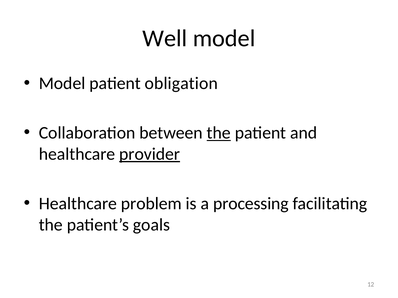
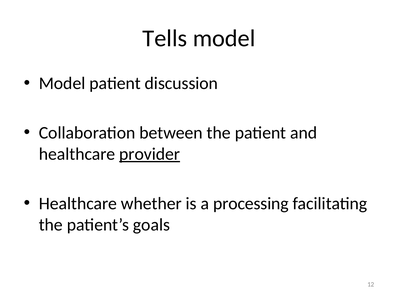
Well: Well -> Tells
obligation: obligation -> discussion
the at (219, 133) underline: present -> none
problem: problem -> whether
